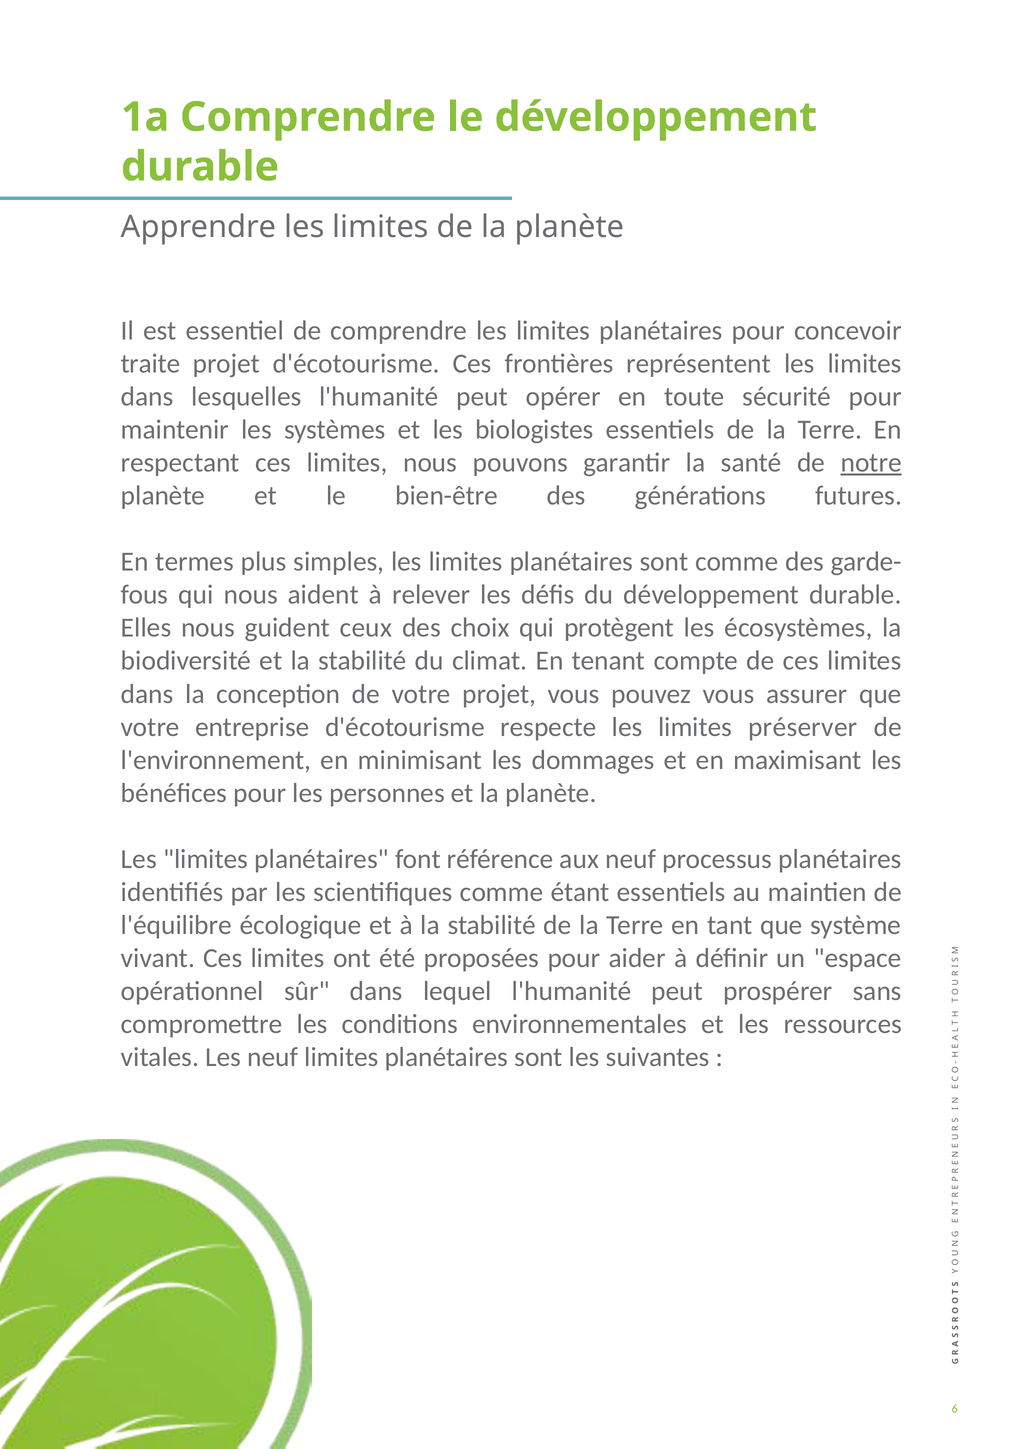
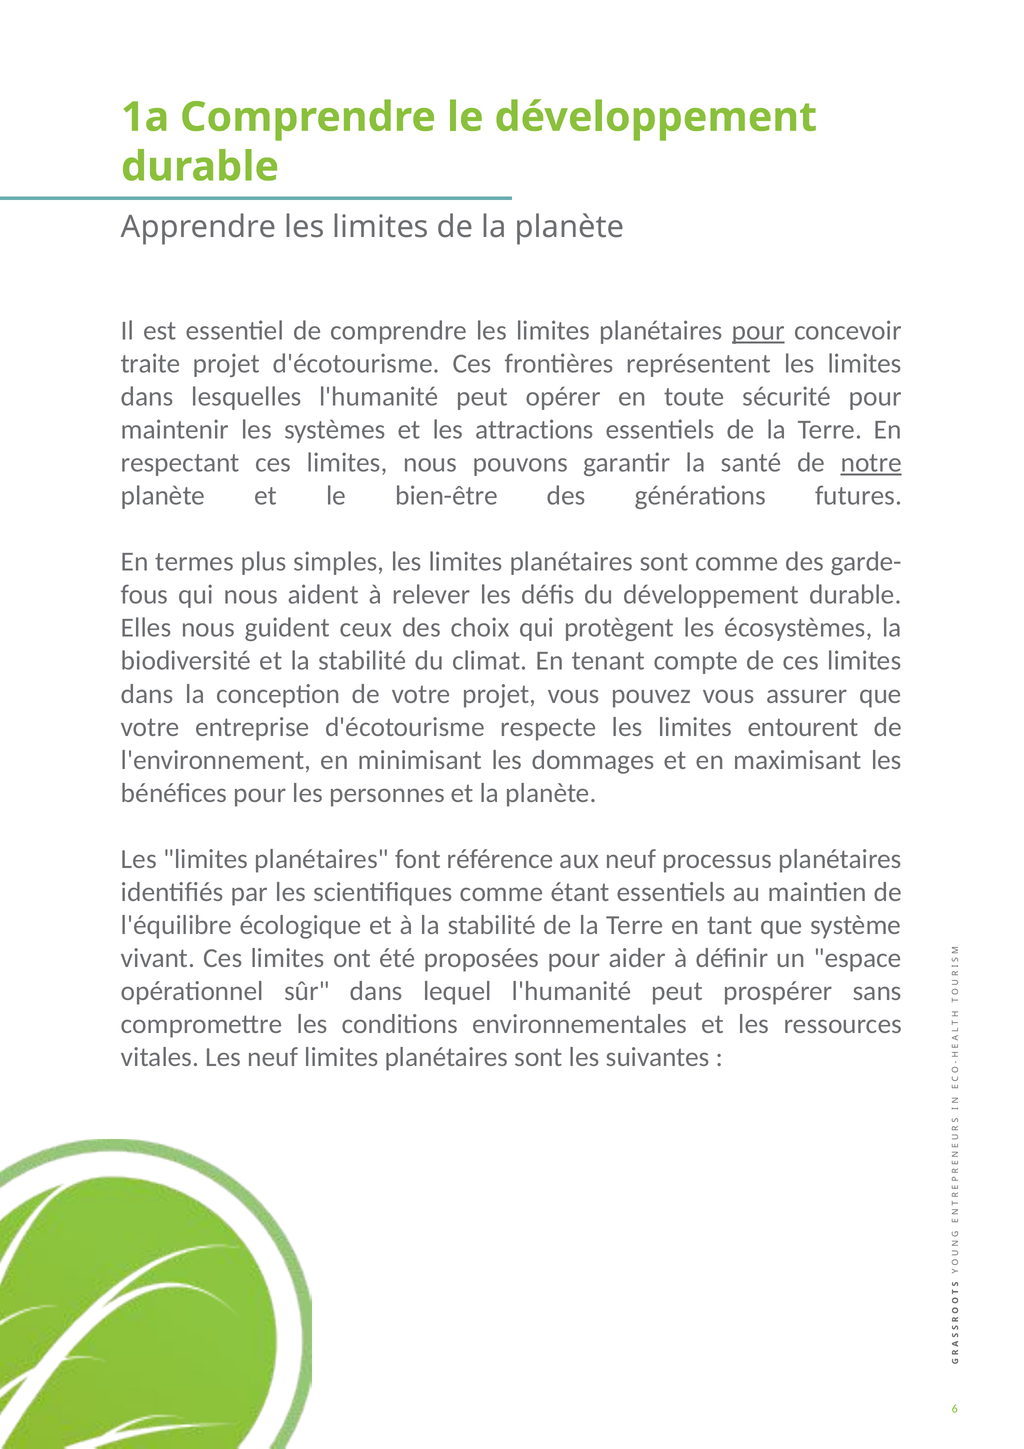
pour at (758, 330) underline: none -> present
biologistes: biologistes -> attractions
préserver: préserver -> entourent
